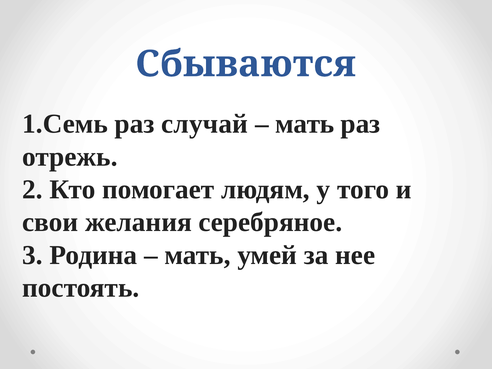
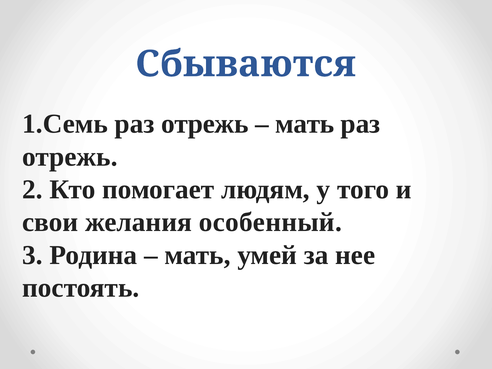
1.Семь раз случай: случай -> отрежь
серебряное: серебряное -> особенный
